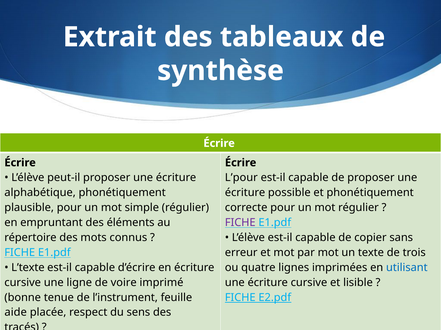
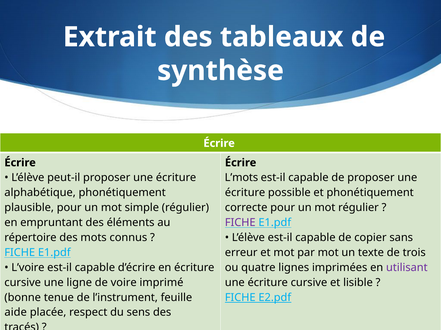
L’pour: L’pour -> L’mots
L’texte: L’texte -> L’voire
utilisant colour: blue -> purple
